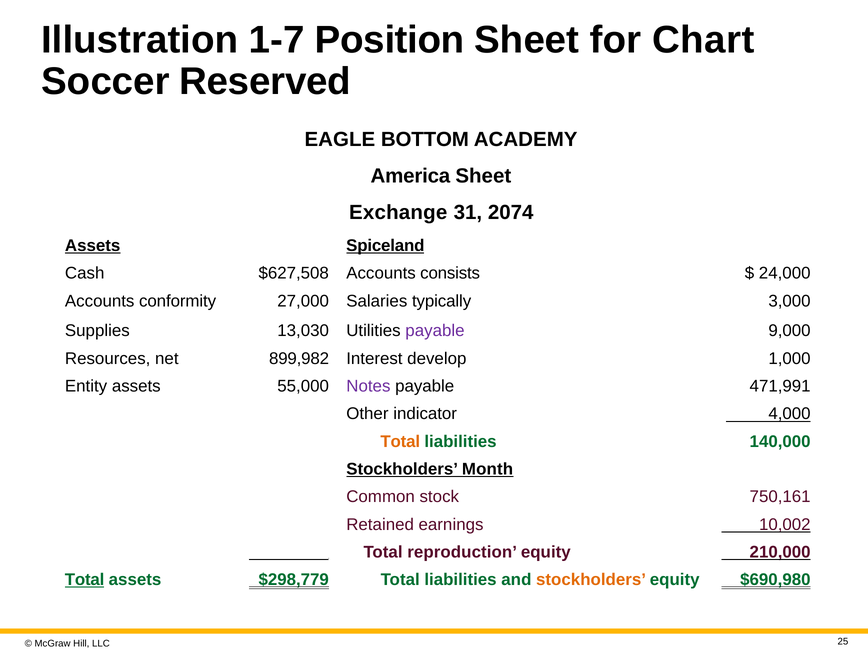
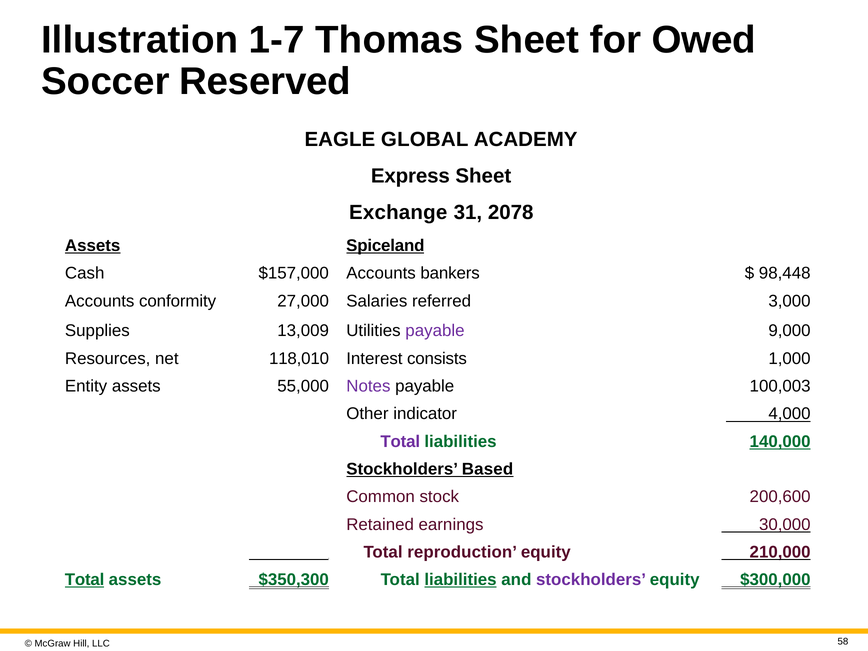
Position: Position -> Thomas
Chart: Chart -> Owed
BOTTOM: BOTTOM -> GLOBAL
America: America -> Express
2074: 2074 -> 2078
$627,508: $627,508 -> $157,000
consists: consists -> bankers
24,000: 24,000 -> 98,448
typically: typically -> referred
13,030: 13,030 -> 13,009
899,982: 899,982 -> 118,010
develop: develop -> consists
471,991: 471,991 -> 100,003
Total at (400, 442) colour: orange -> purple
140,000 underline: none -> present
Month: Month -> Based
750,161: 750,161 -> 200,600
10,002: 10,002 -> 30,000
$298,779: $298,779 -> $350,300
liabilities at (461, 580) underline: none -> present
stockholders at (591, 580) colour: orange -> purple
$690,980: $690,980 -> $300,000
25: 25 -> 58
